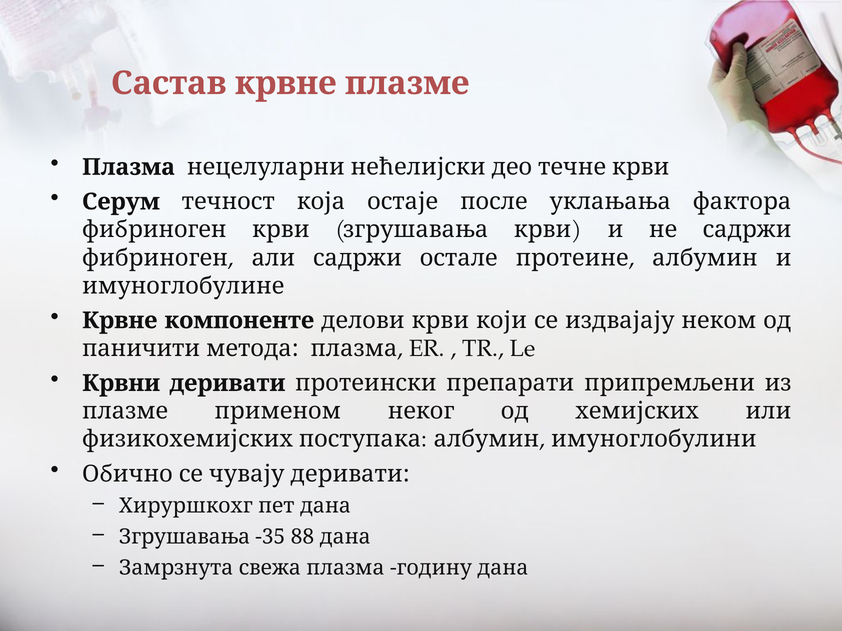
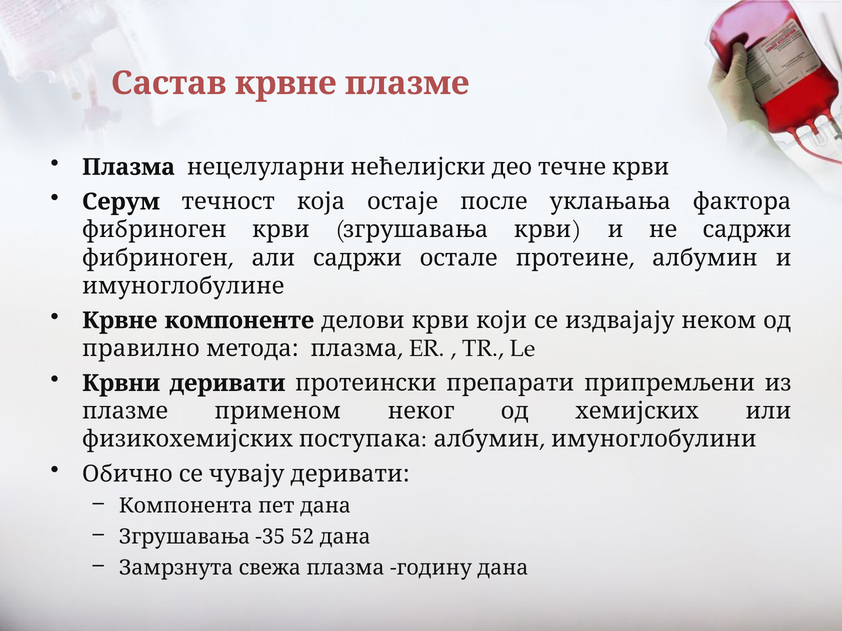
паничити: паничити -> правилно
Хируршкохг: Хируршкохг -> Компонента
88: 88 -> 52
